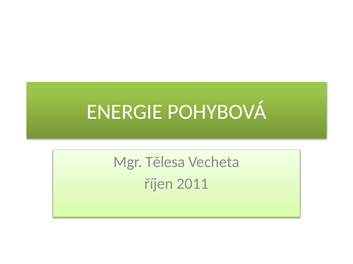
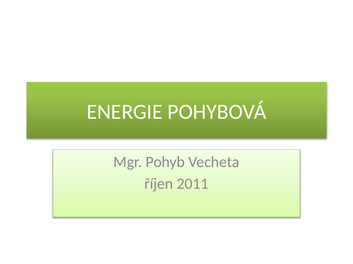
Tělesa: Tělesa -> Pohyb
